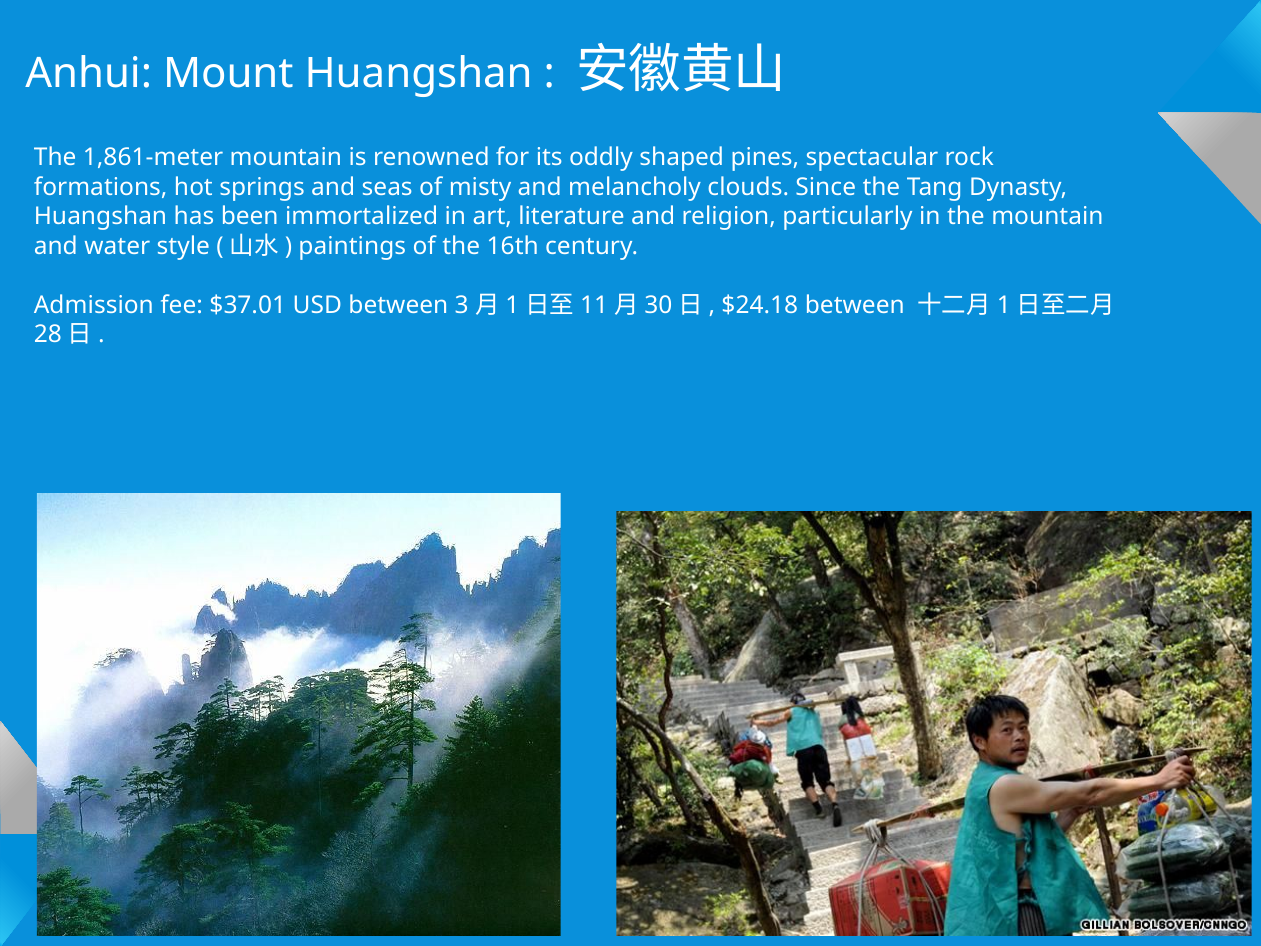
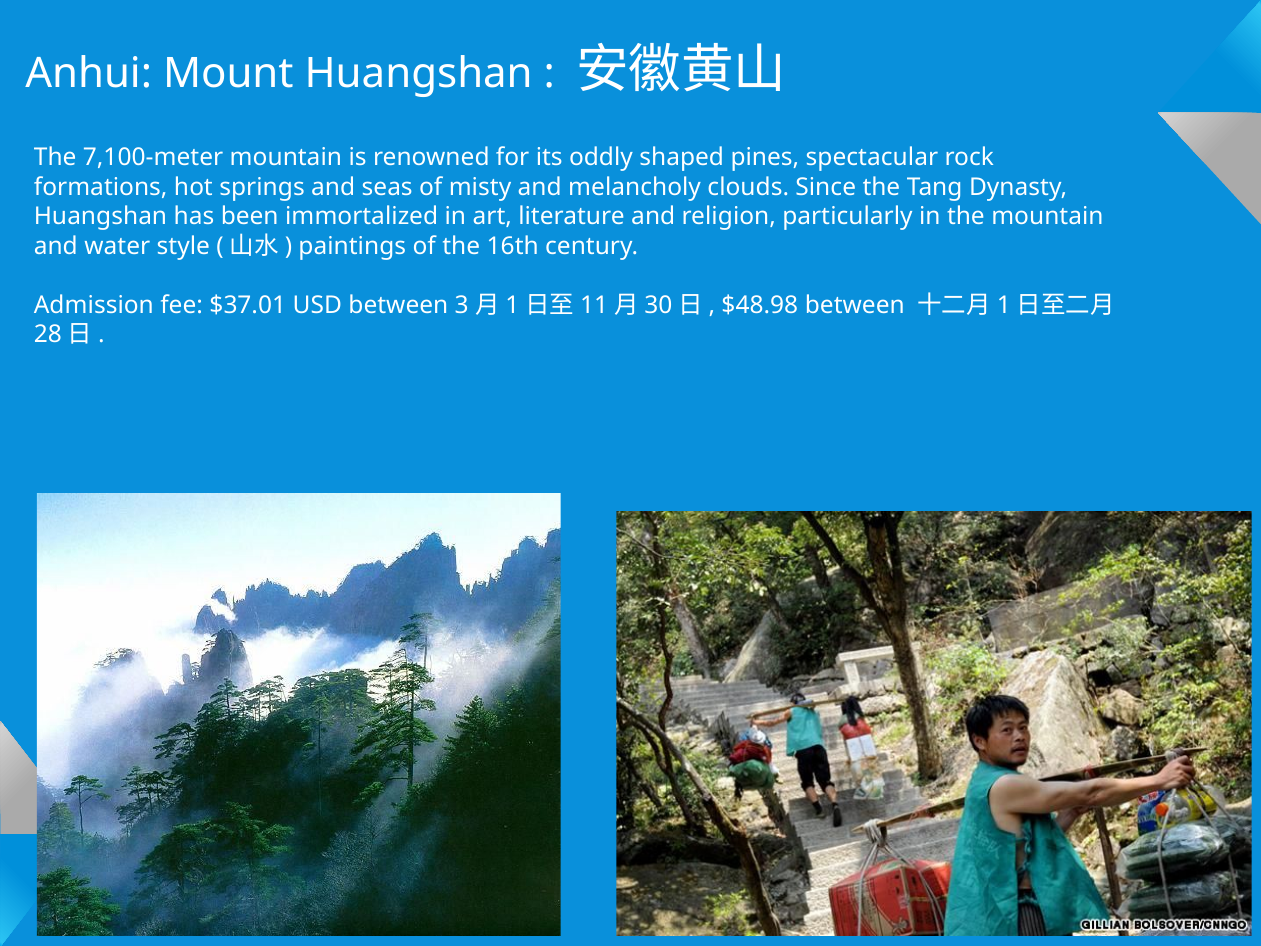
1,861-meter: 1,861-meter -> 7,100-meter
$24.18: $24.18 -> $48.98
